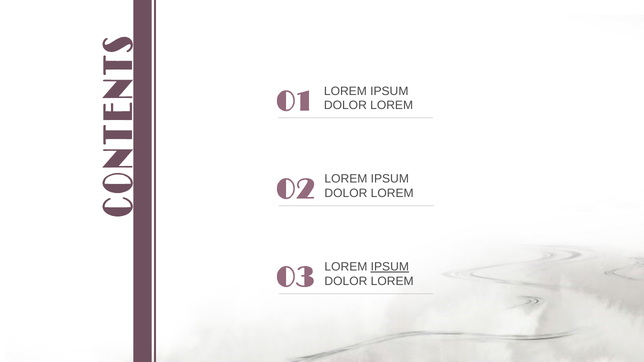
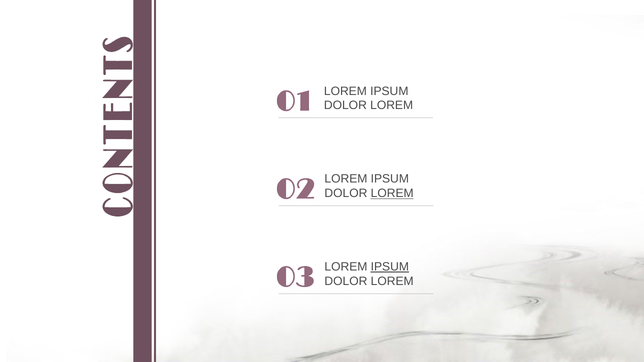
LOREM at (392, 194) underline: none -> present
